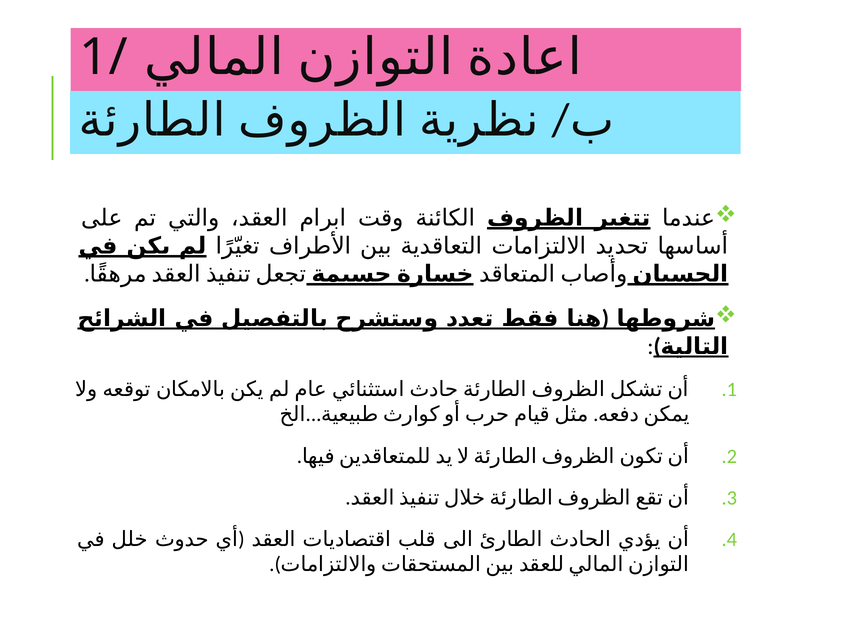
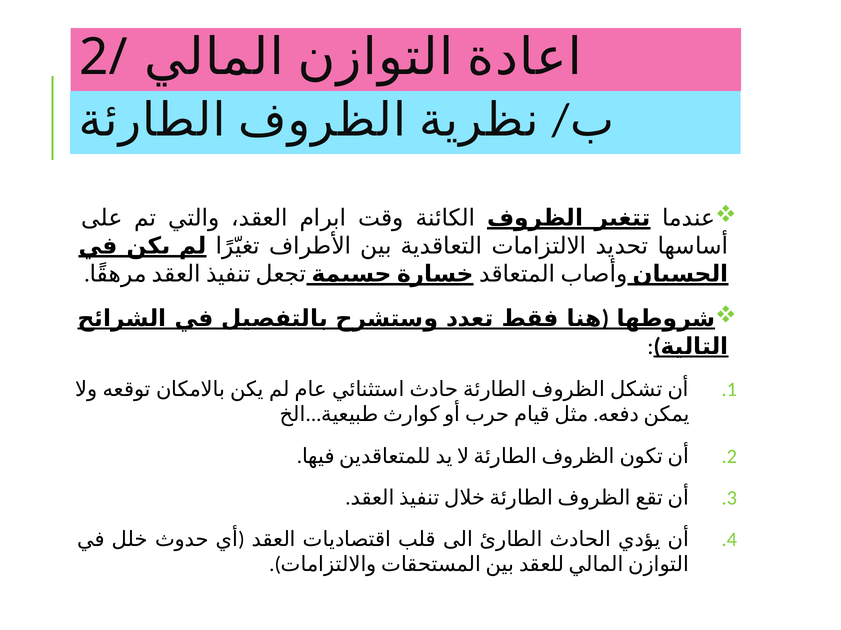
1/: 1/ -> 2/
